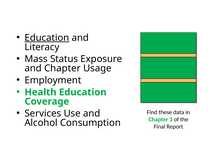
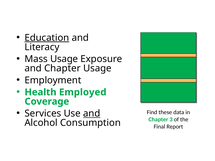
Mass Status: Status -> Usage
Health Education: Education -> Employed
and at (92, 114) underline: none -> present
